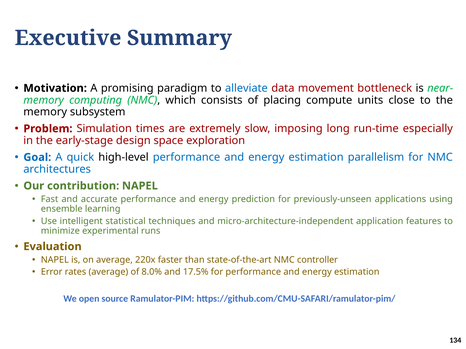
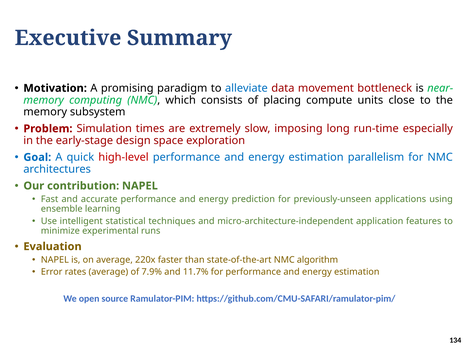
high-level colour: black -> red
controller: controller -> algorithm
8.0%: 8.0% -> 7.9%
17.5%: 17.5% -> 11.7%
